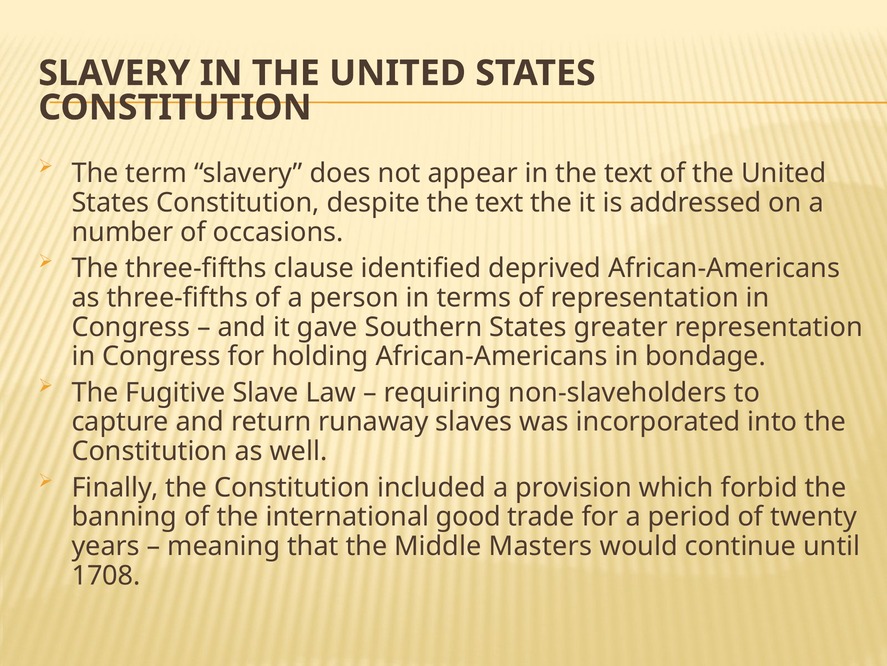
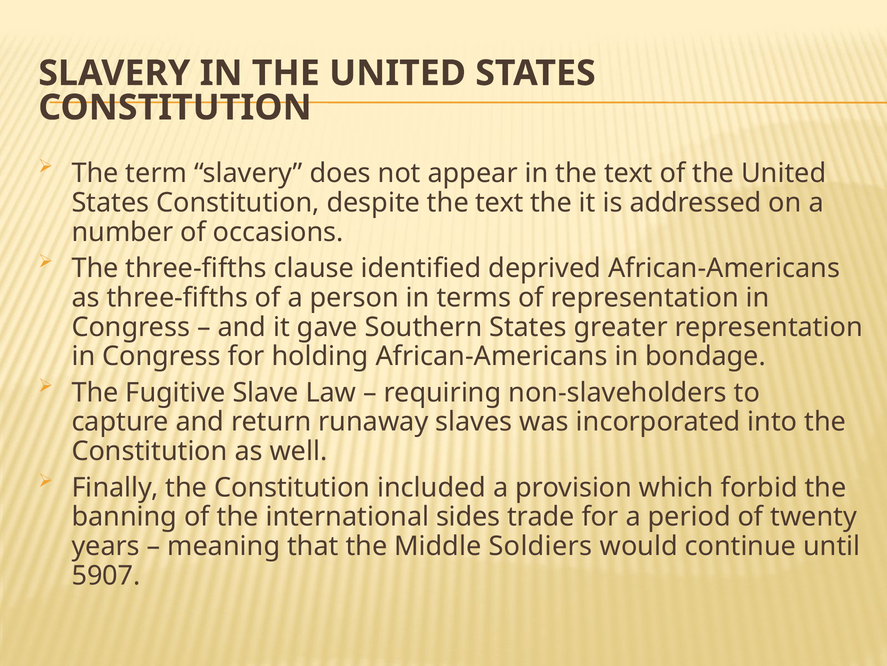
good: good -> sides
Masters: Masters -> Soldiers
1708: 1708 -> 5907
